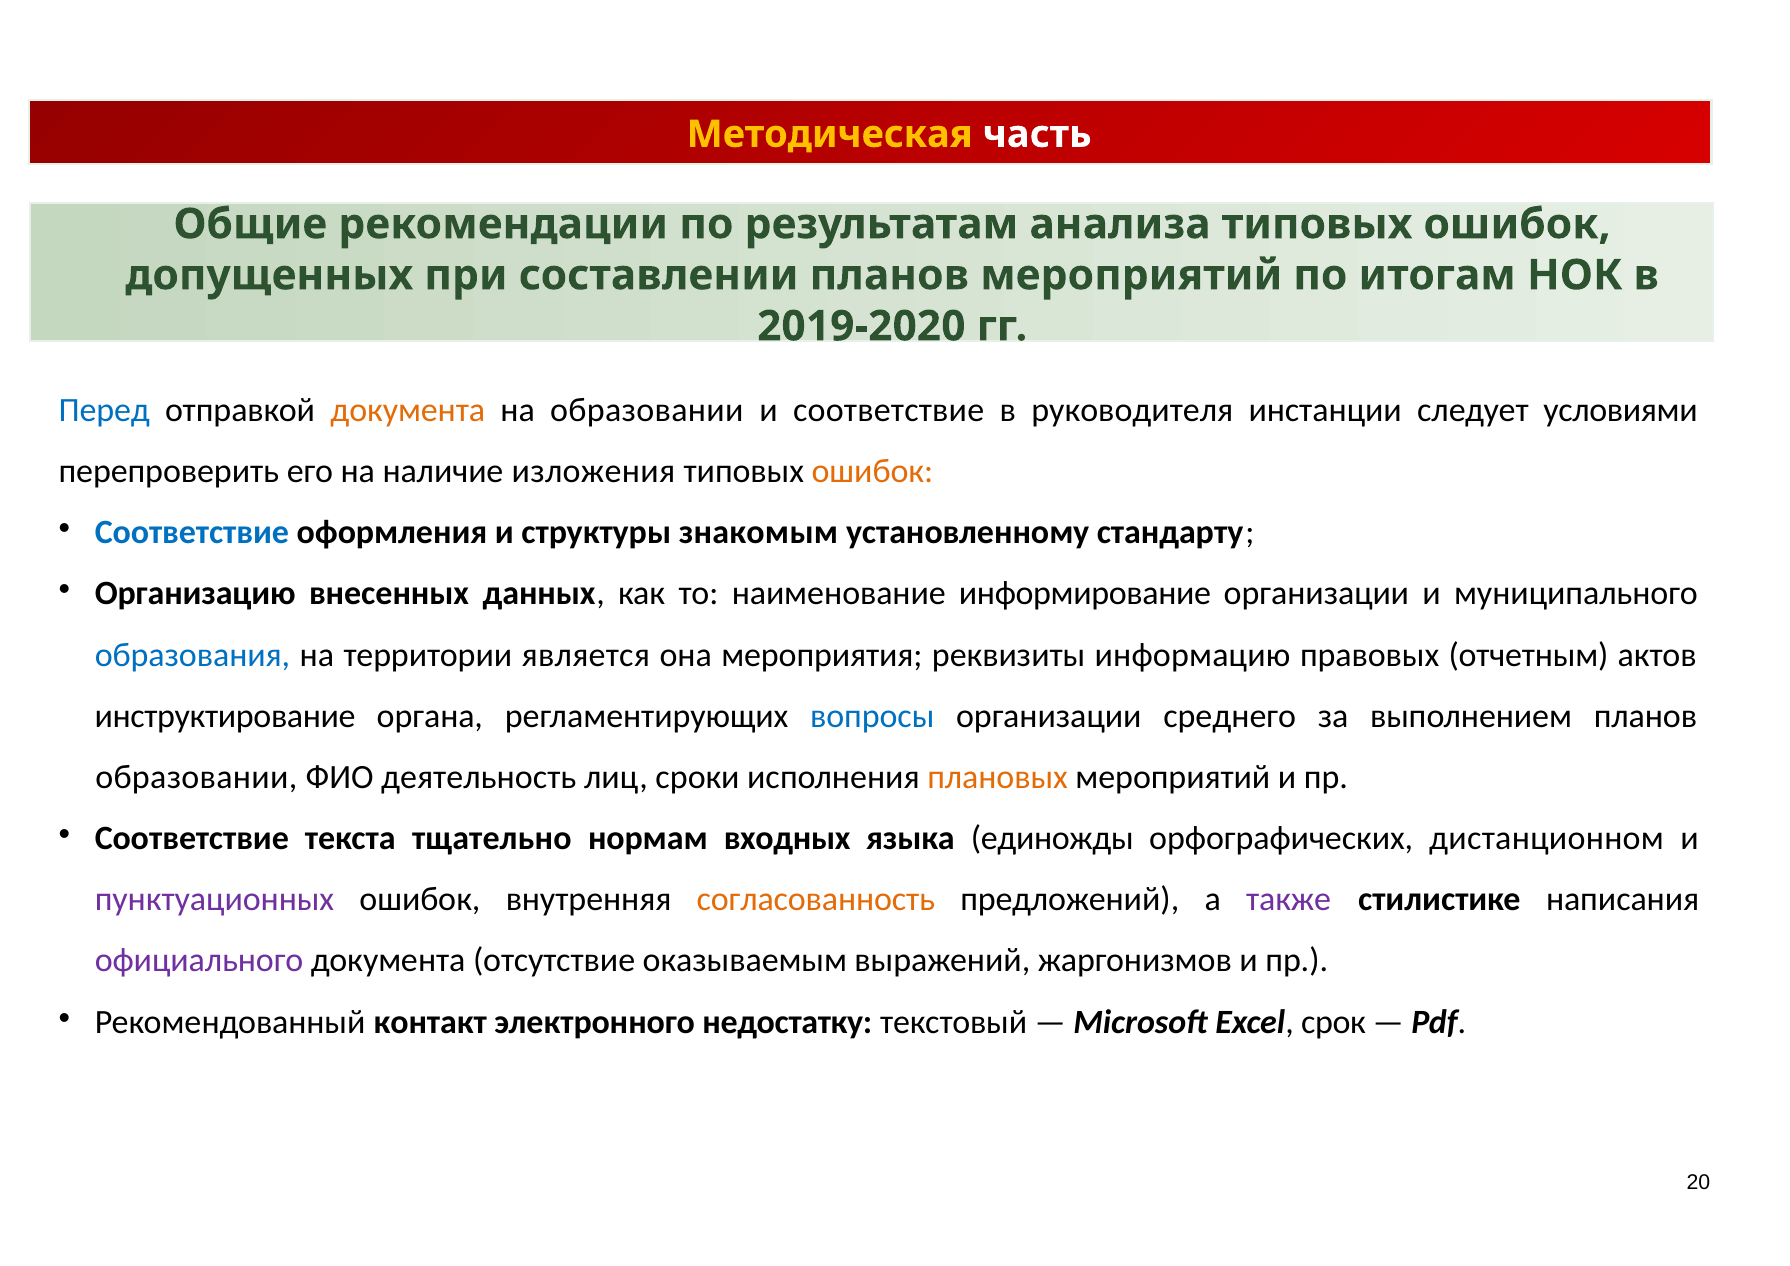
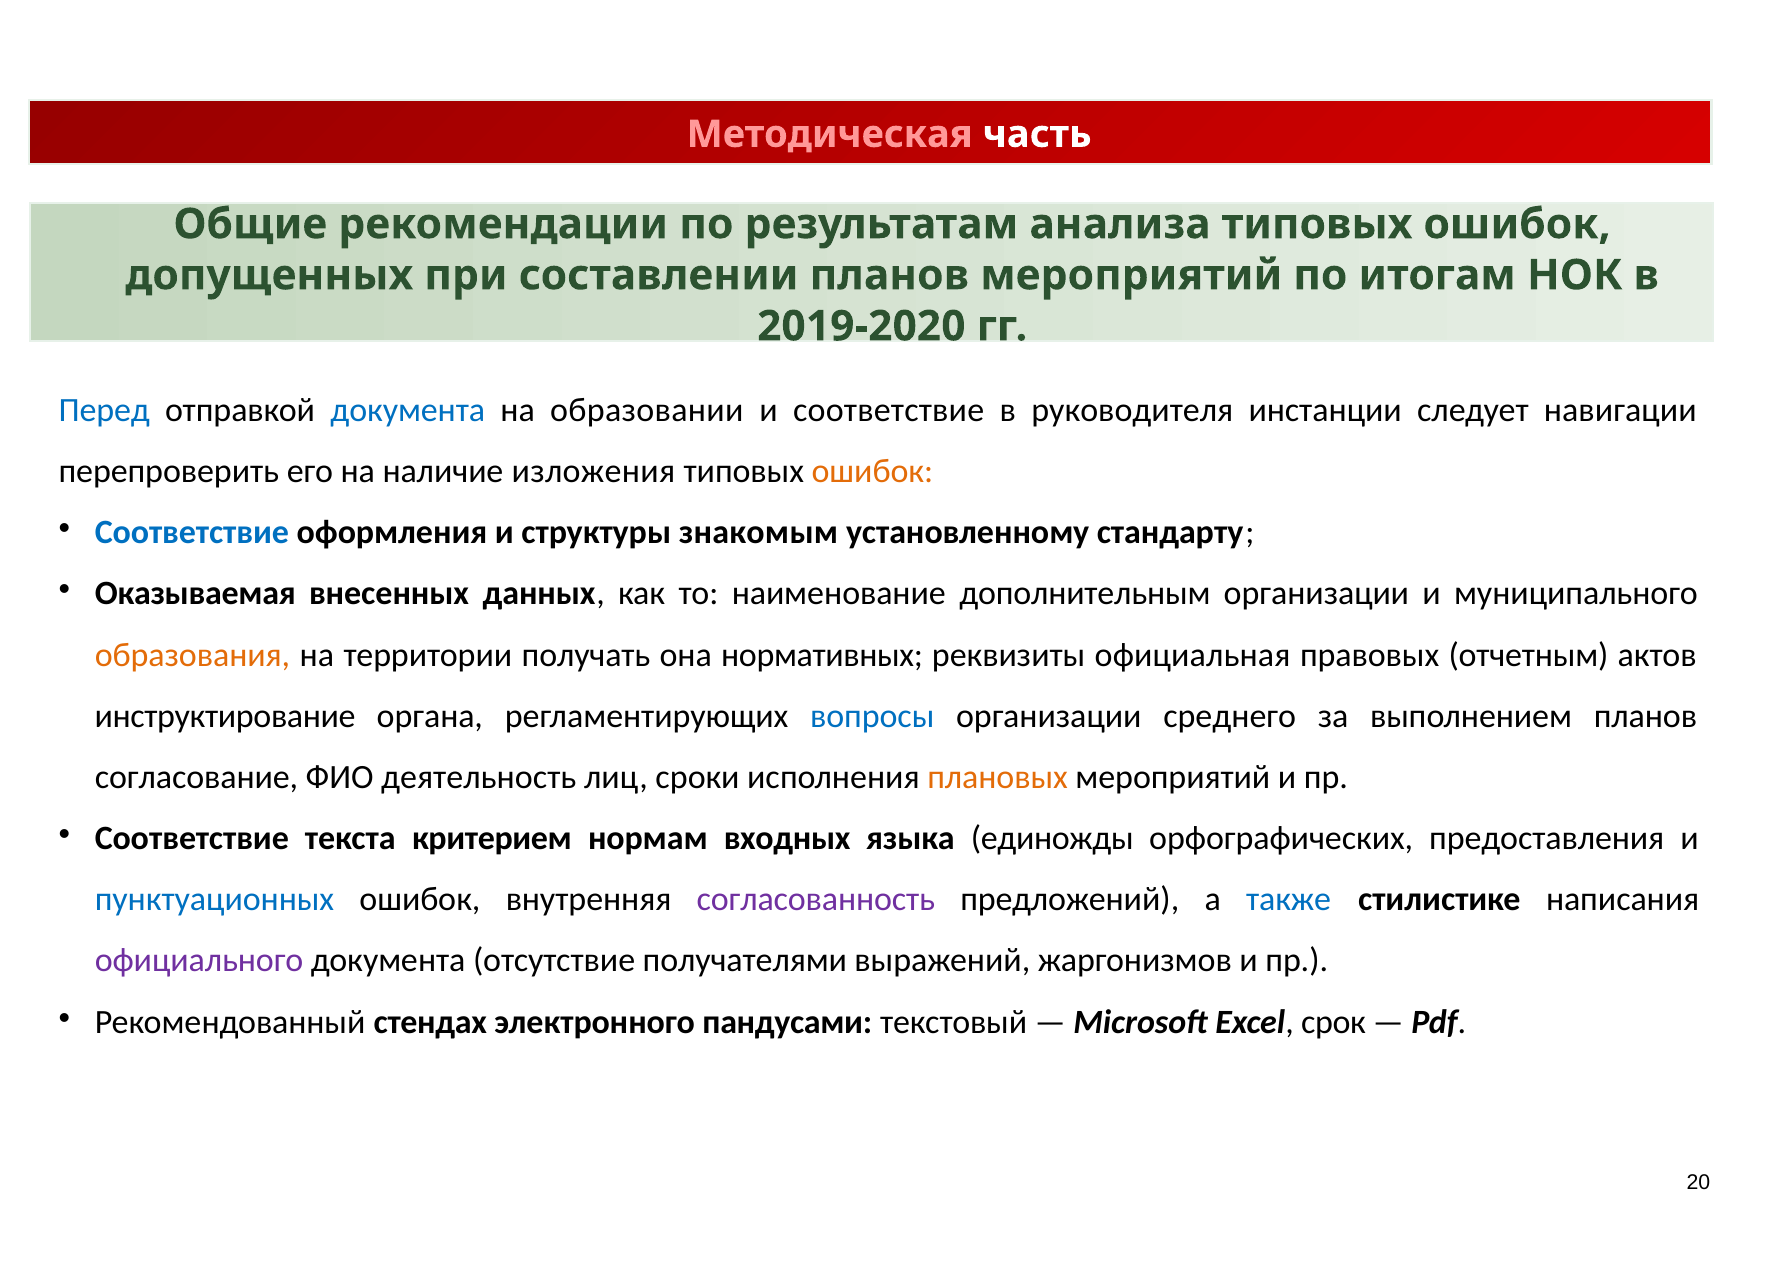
Методическая colour: yellow -> pink
документа at (408, 410) colour: orange -> blue
условиями: условиями -> навигации
Организацию: Организацию -> Оказываемая
информирование: информирование -> дополнительным
образования colour: blue -> orange
является: является -> получать
мероприятия: мероприятия -> нормативных
информацию: информацию -> официальная
образовании at (196, 777): образовании -> согласование
тщательно: тщательно -> критерием
дистанционном: дистанционном -> предоставления
пунктуационных colour: purple -> blue
согласованность colour: orange -> purple
также colour: purple -> blue
оказываемым: оказываемым -> получателями
контакт: контакт -> стендах
недостатку: недостатку -> пандусами
